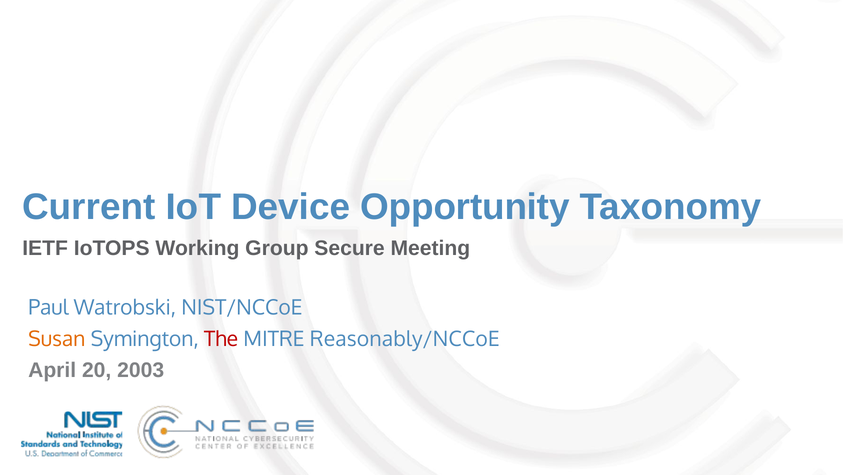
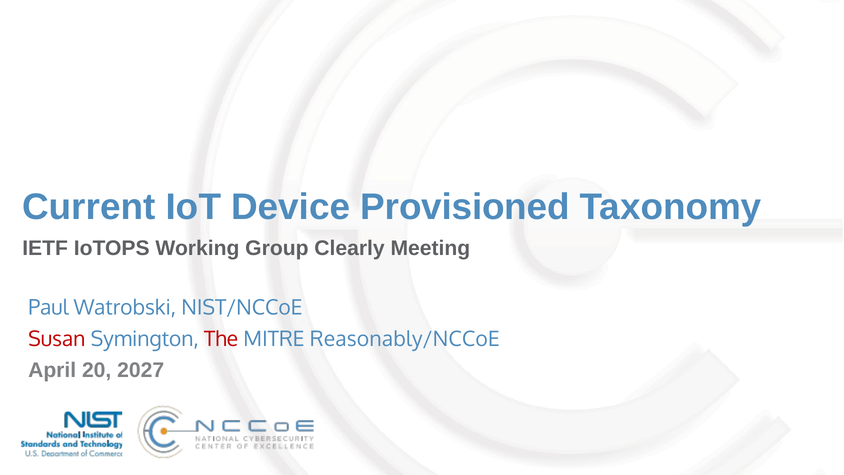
Opportunity: Opportunity -> Provisioned
Secure: Secure -> Clearly
Susan colour: orange -> red
2003: 2003 -> 2027
